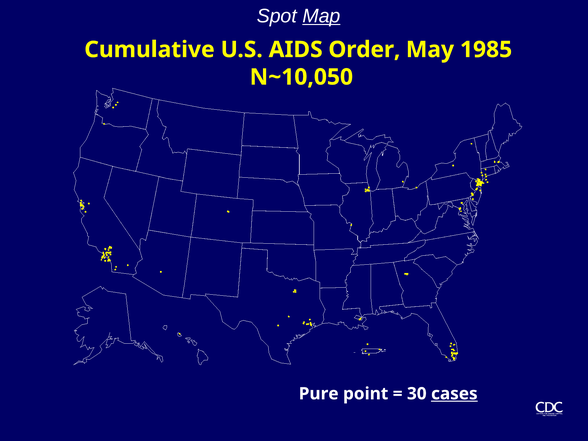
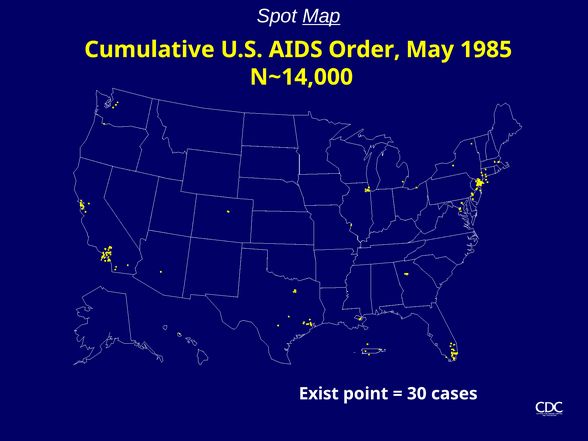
N~10,050: N~10,050 -> N~14,000
Pure: Pure -> Exist
cases underline: present -> none
